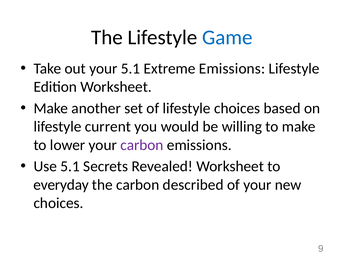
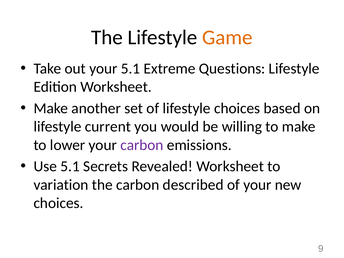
Game colour: blue -> orange
Extreme Emissions: Emissions -> Questions
everyday: everyday -> variation
